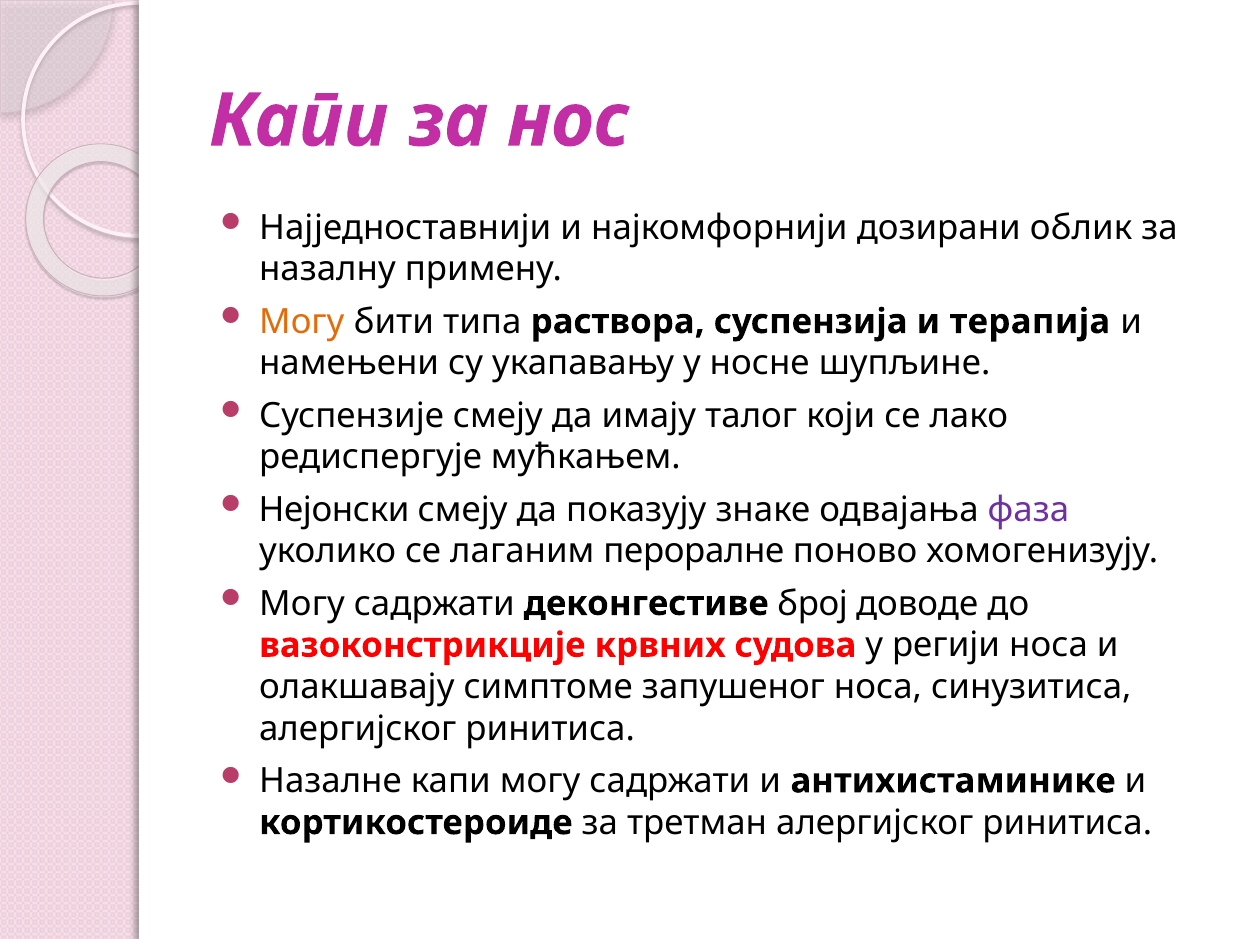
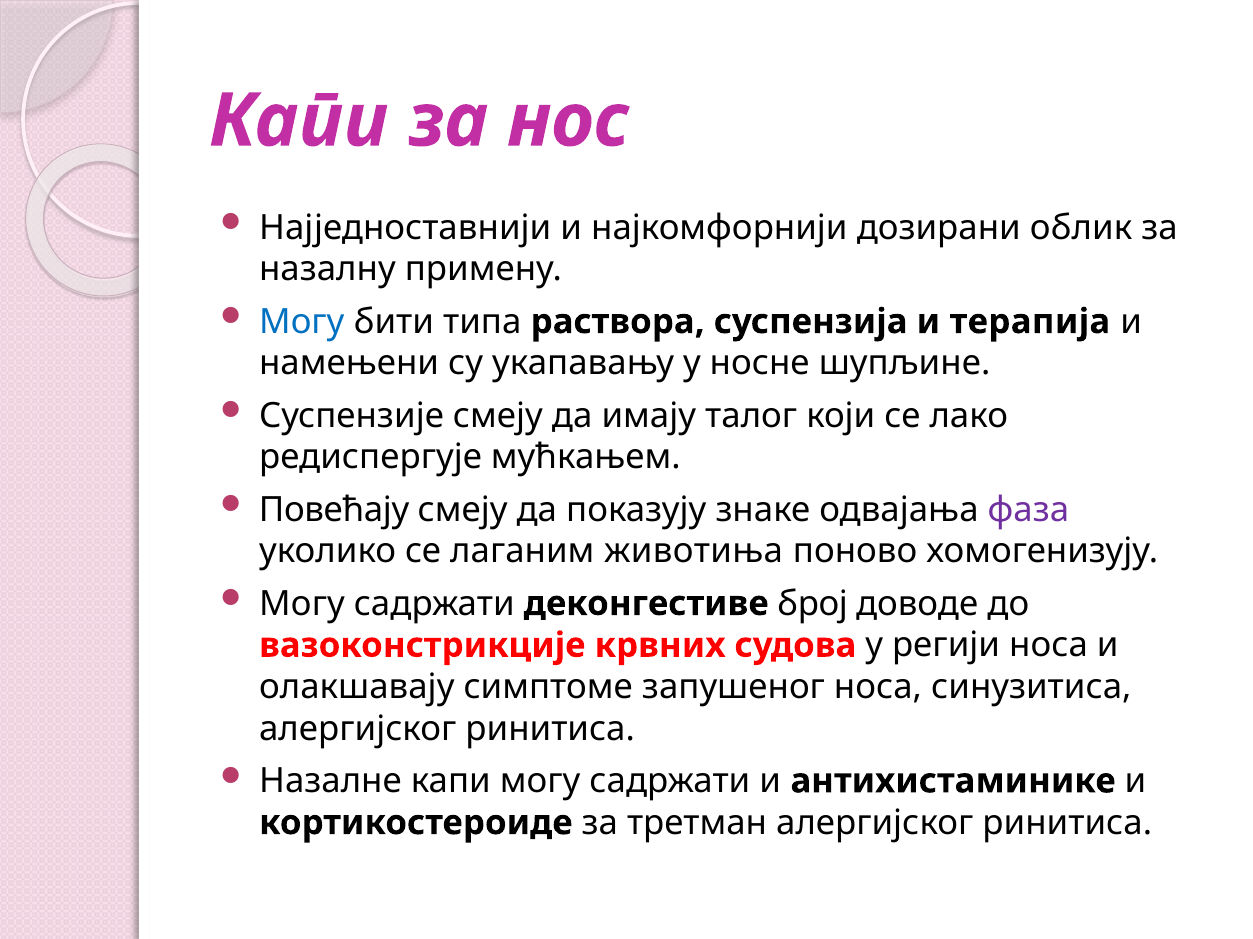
Могу at (302, 322) colour: orange -> blue
Нејонски: Нејонски -> Повећају
пероралне: пероралне -> животиња
